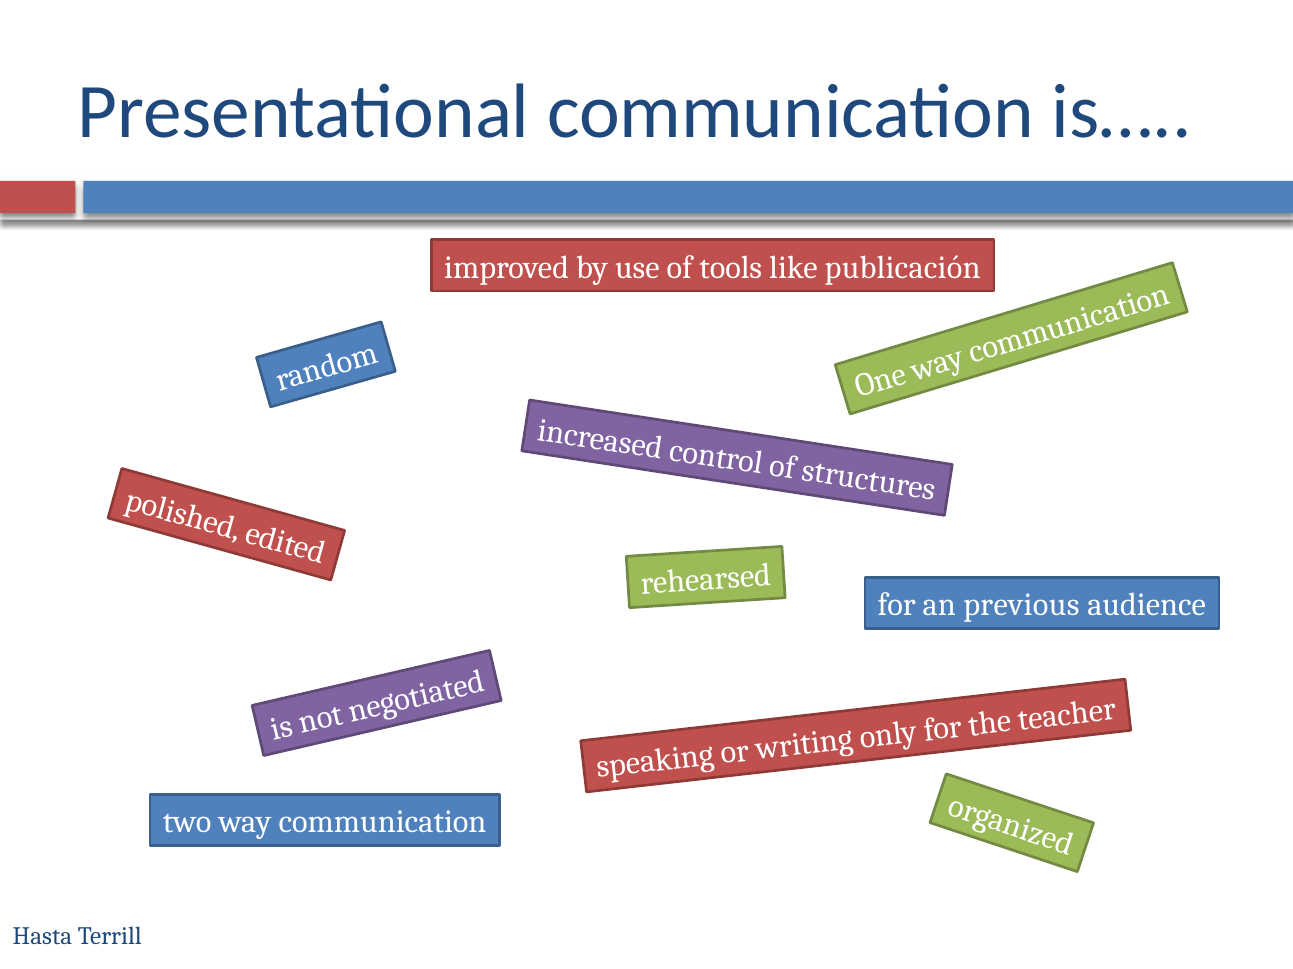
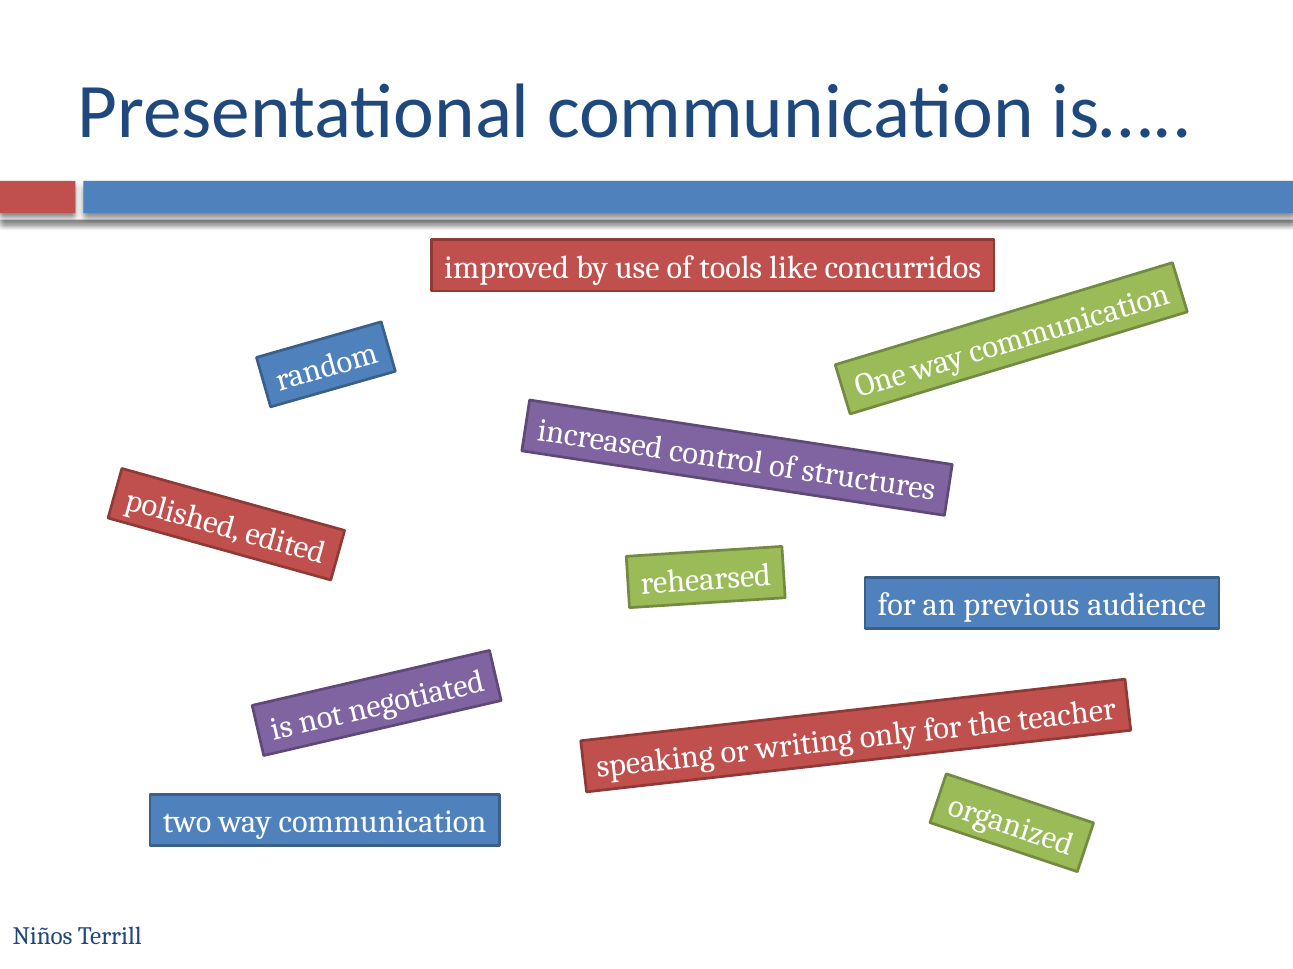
publicación: publicación -> concurridos
Hasta: Hasta -> Niños
